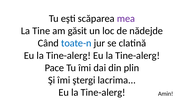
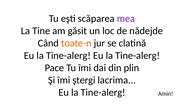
toate-n colour: blue -> orange
